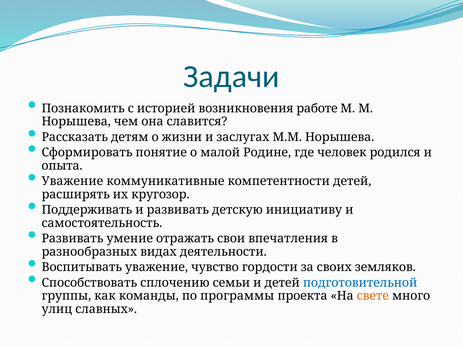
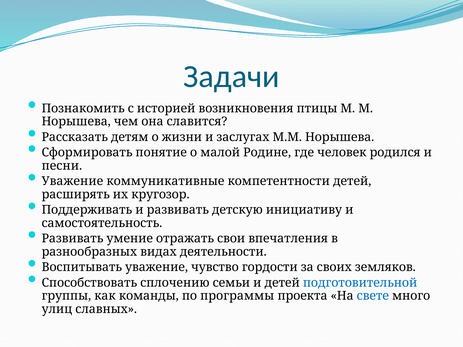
работе: работе -> птицы
опыта: опыта -> песни
свете colour: orange -> blue
